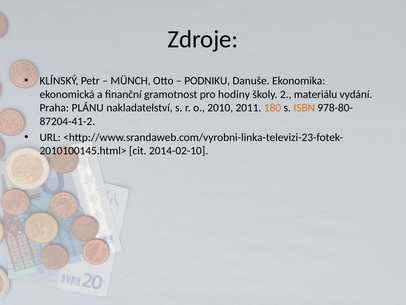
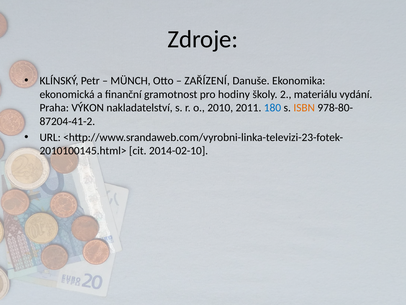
PODNIKU: PODNIKU -> ZAŘÍZENÍ
PLÁNU: PLÁNU -> VÝKON
180 colour: orange -> blue
